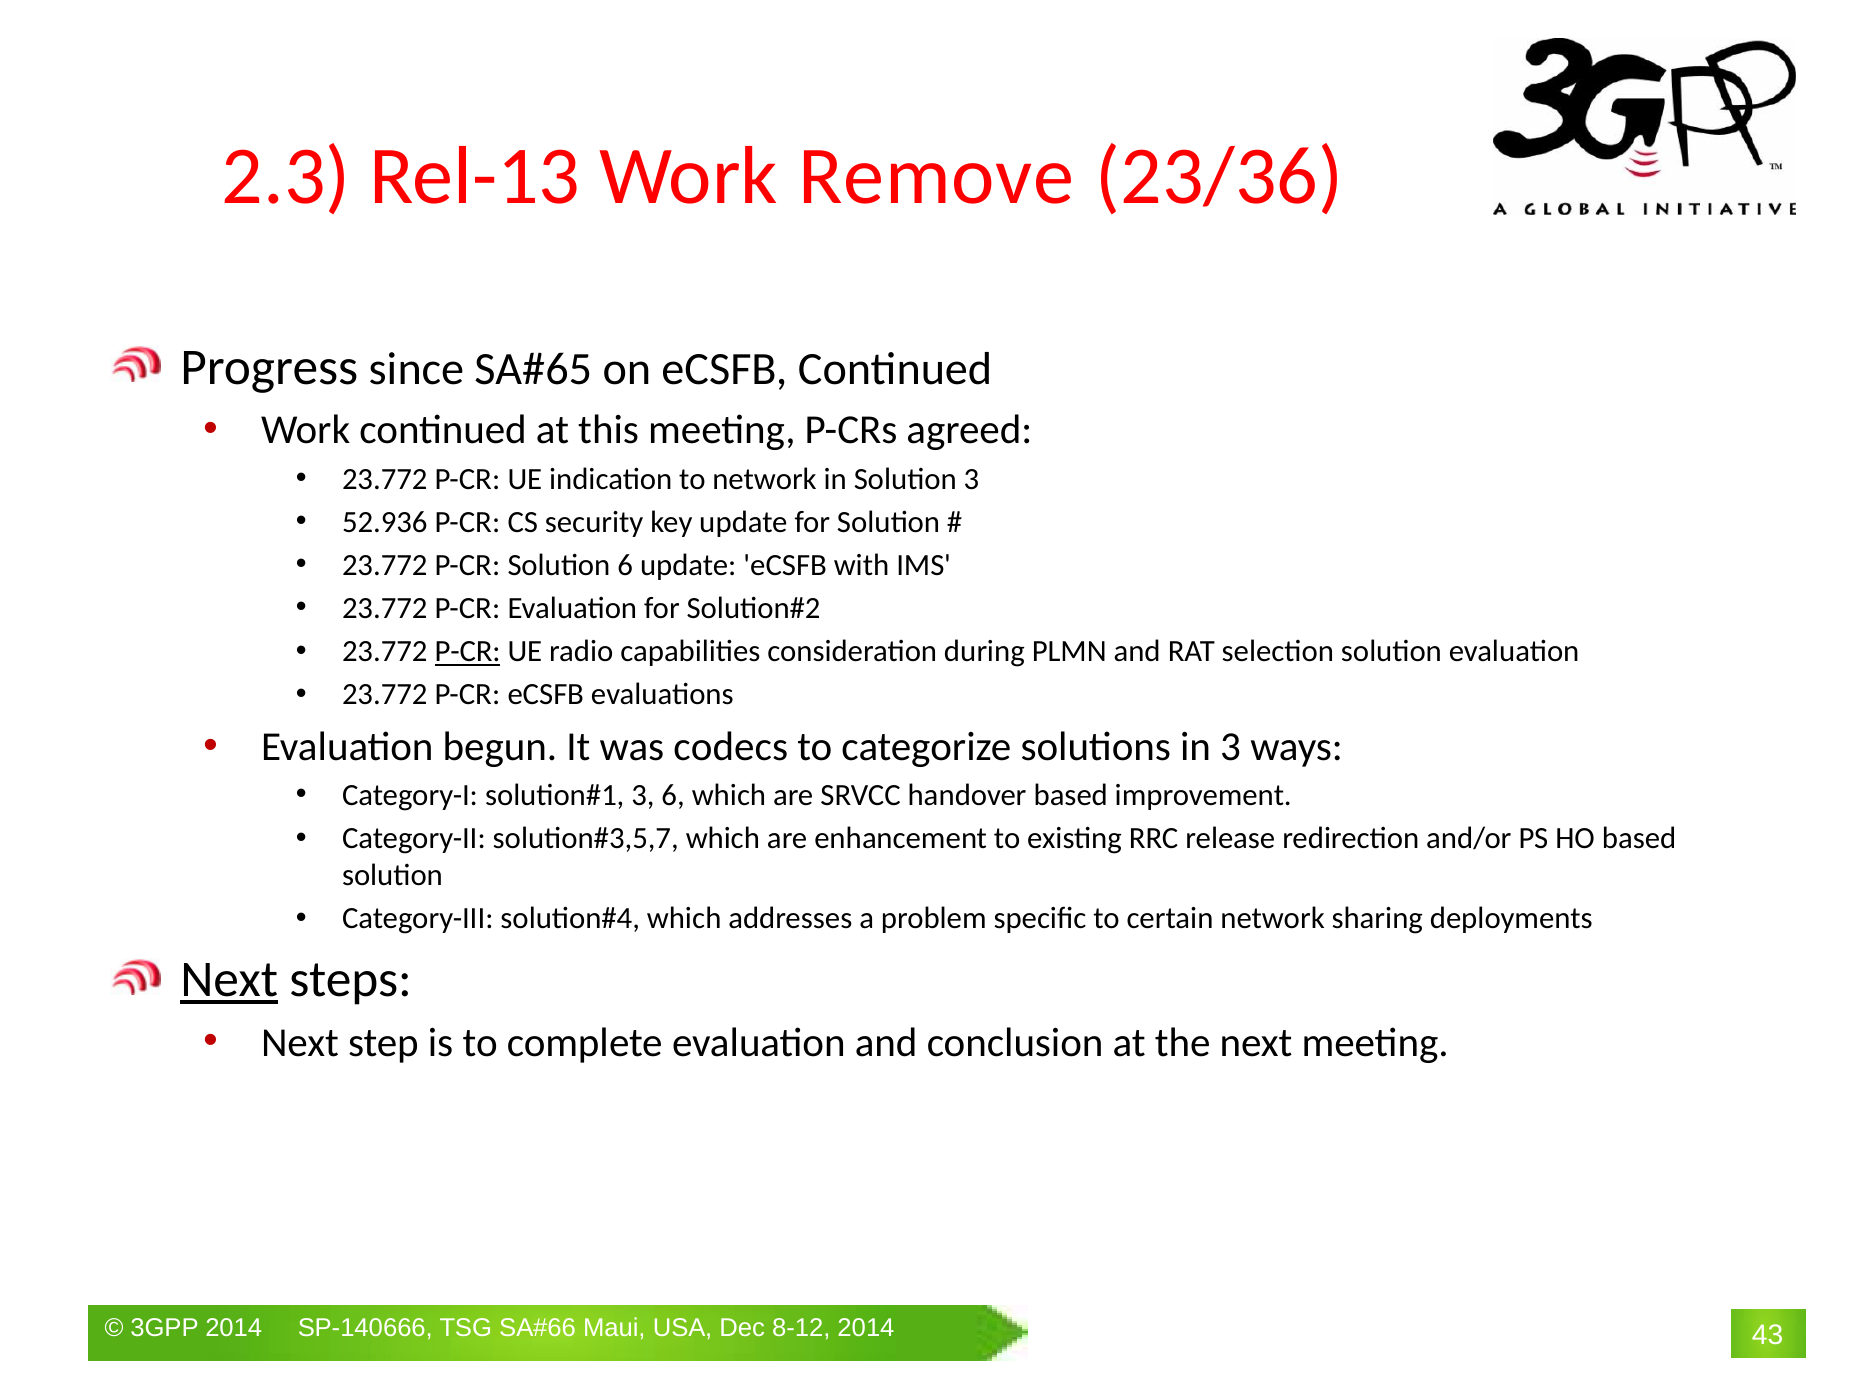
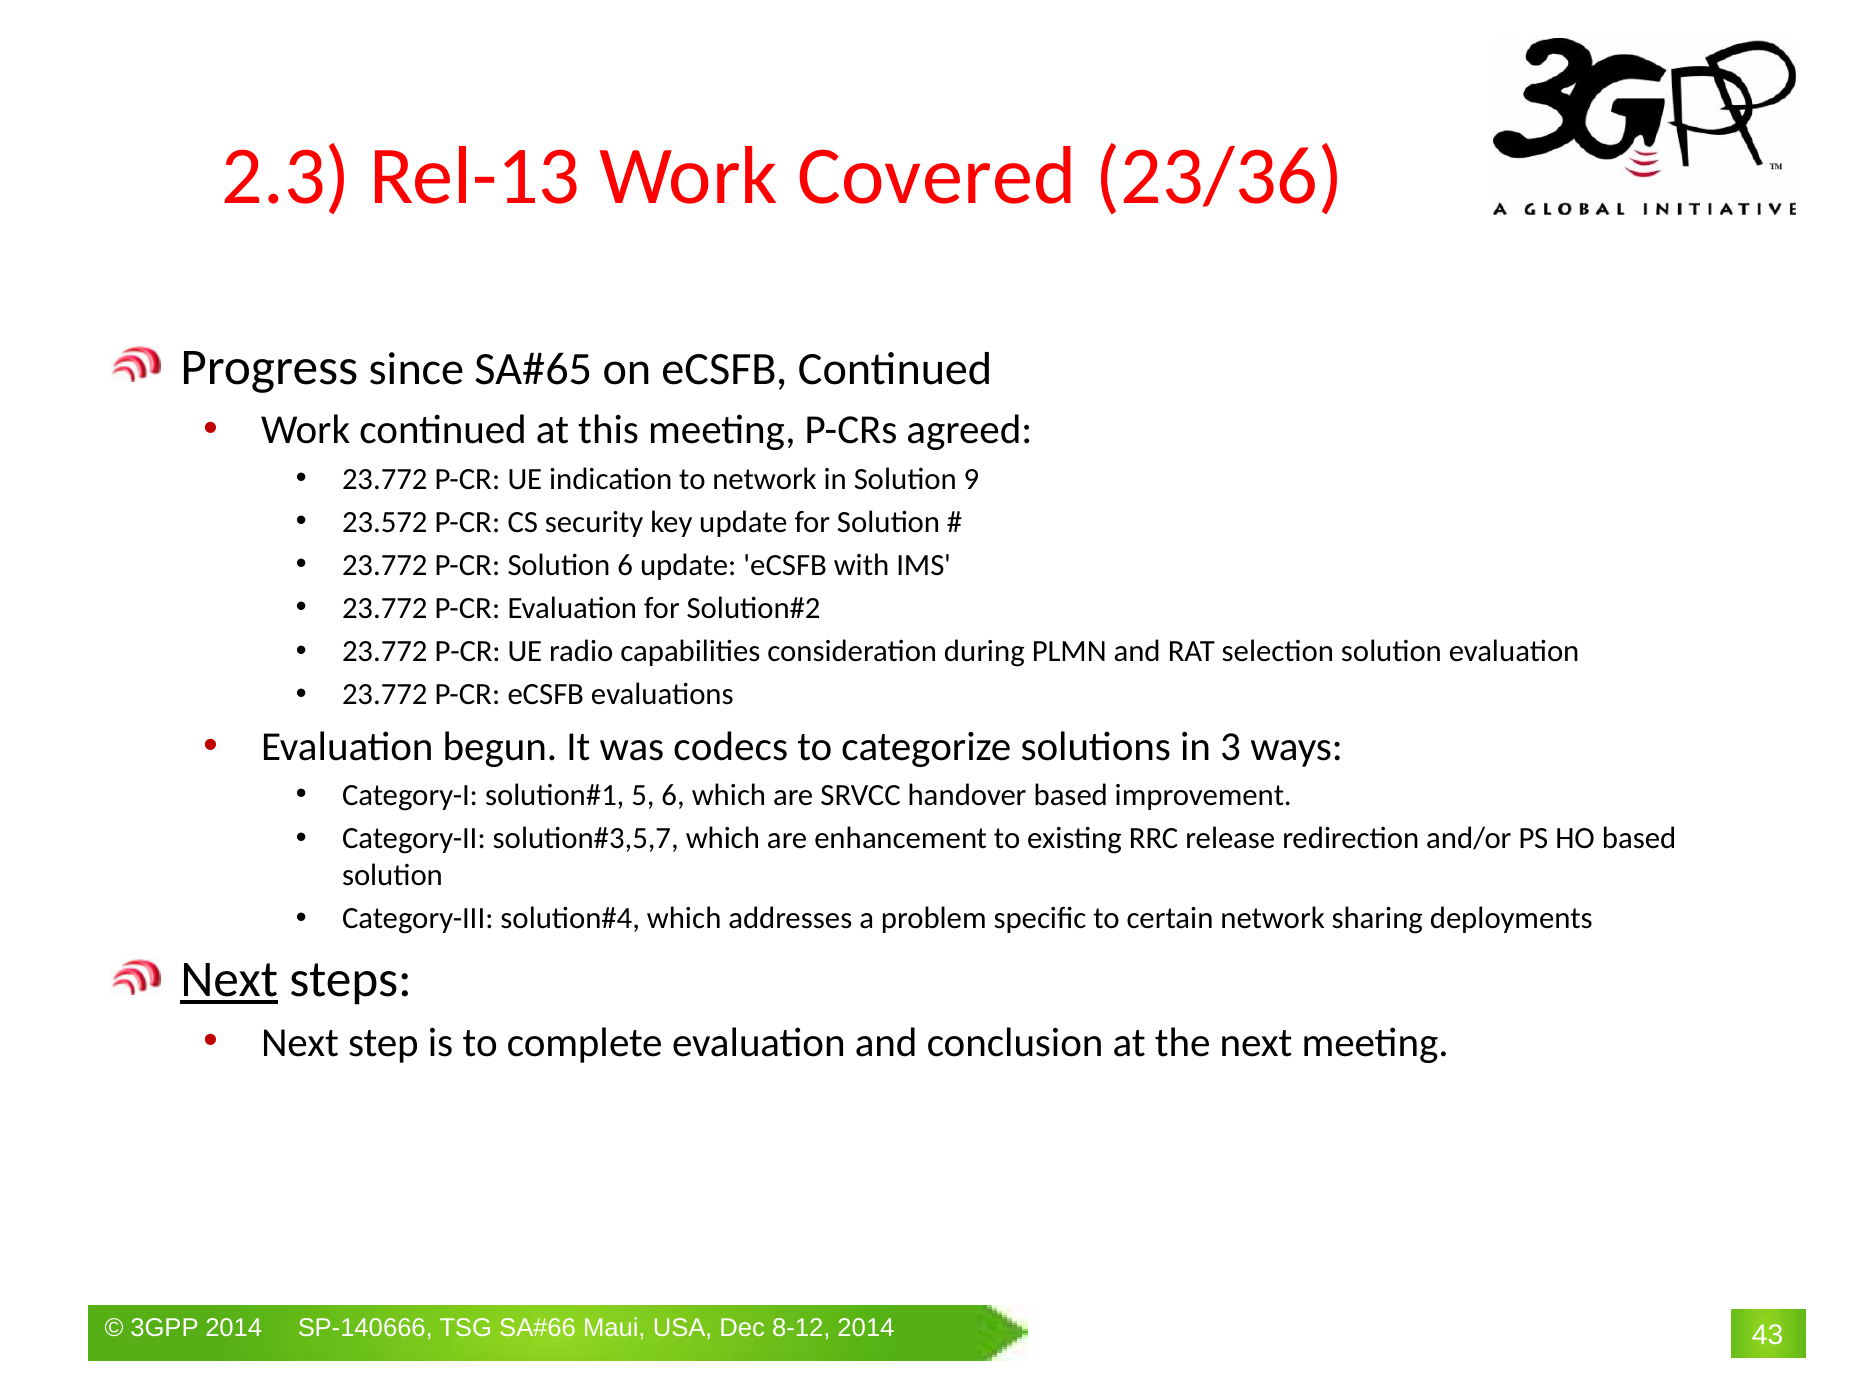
Remove: Remove -> Covered
Solution 3: 3 -> 9
52.936: 52.936 -> 23.572
P-CR at (468, 651) underline: present -> none
3 at (643, 795): 3 -> 5
